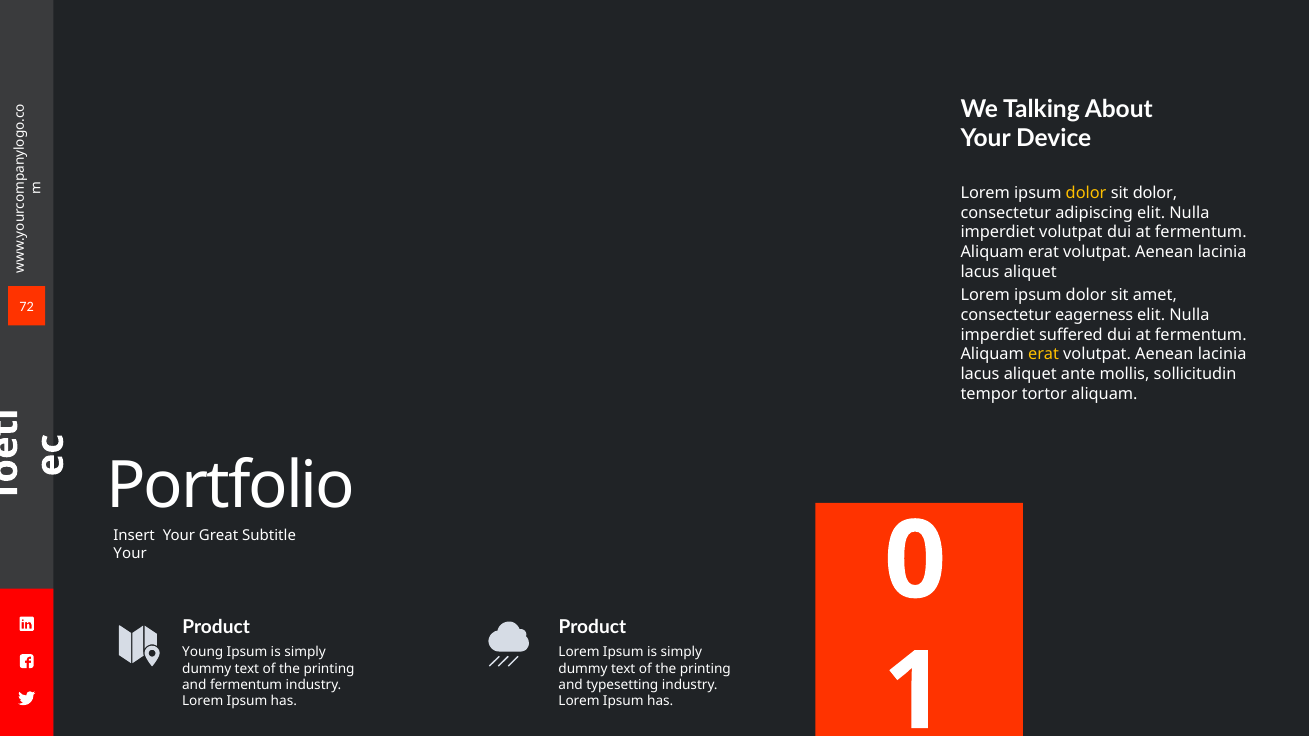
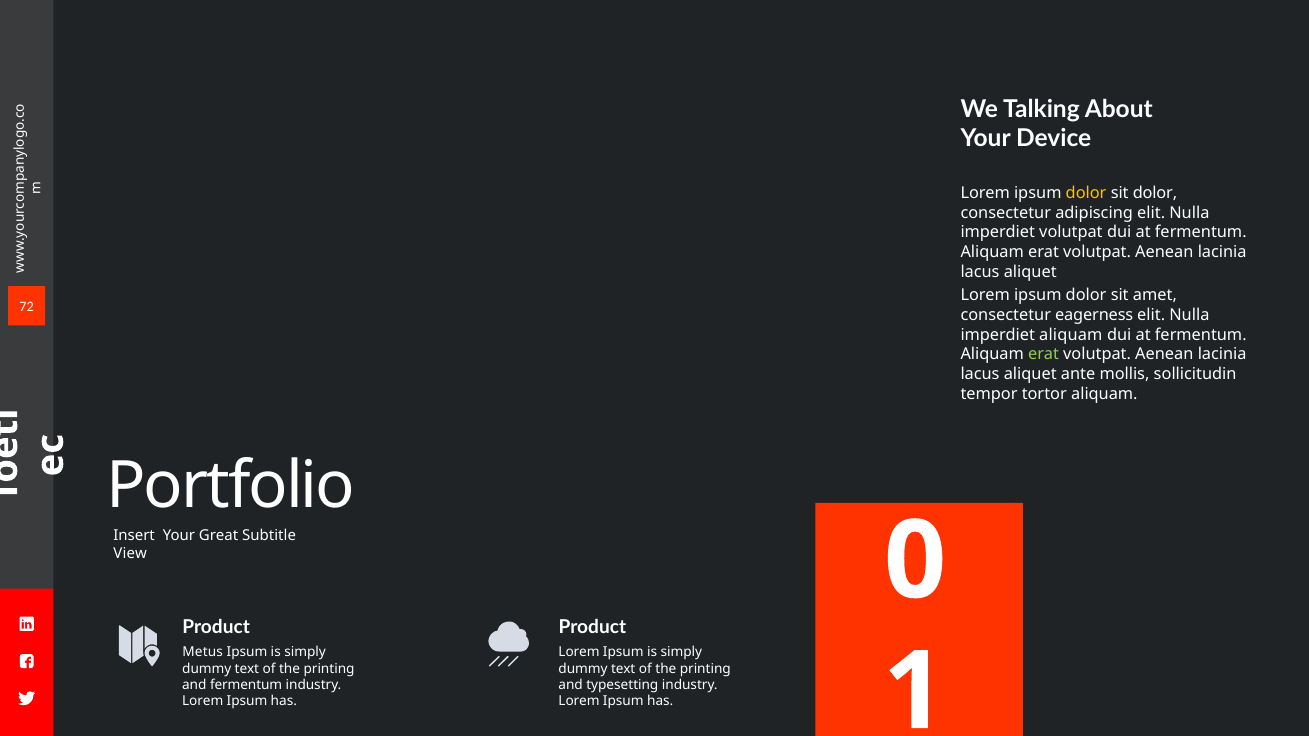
imperdiet suffered: suffered -> aliquam
erat at (1044, 355) colour: yellow -> light green
Your at (130, 554): Your -> View
Young: Young -> Metus
